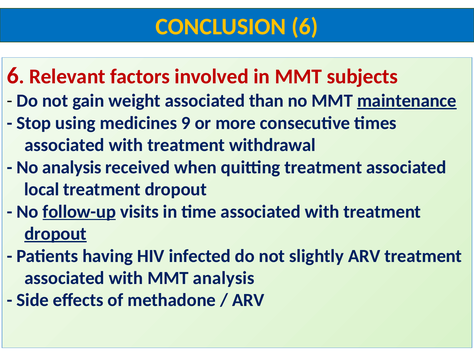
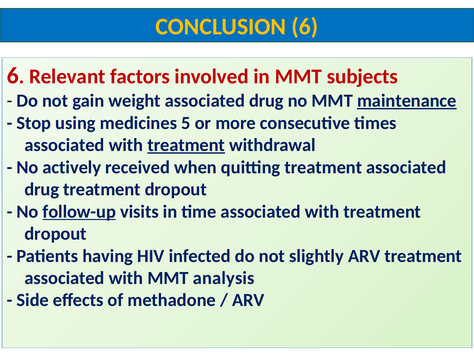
weight associated than: than -> drug
9: 9 -> 5
treatment at (186, 145) underline: none -> present
No analysis: analysis -> actively
local at (42, 189): local -> drug
dropout at (56, 233) underline: present -> none
